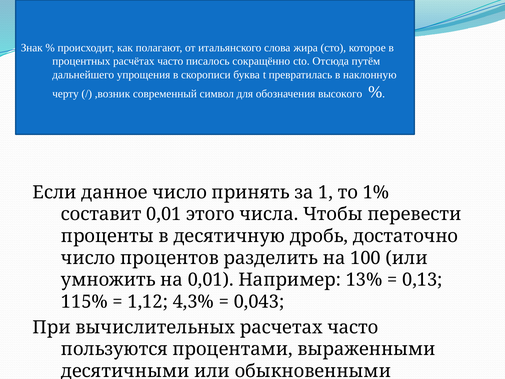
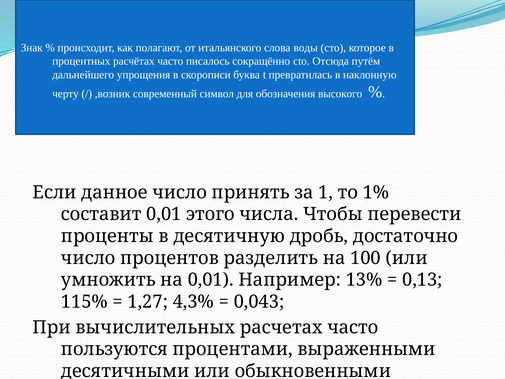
жира: жира -> воды
1,12: 1,12 -> 1,27
